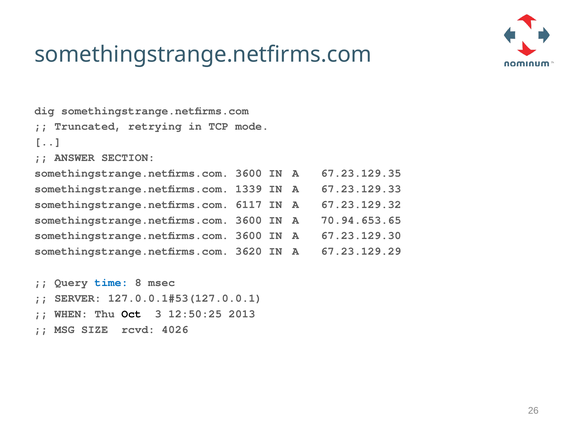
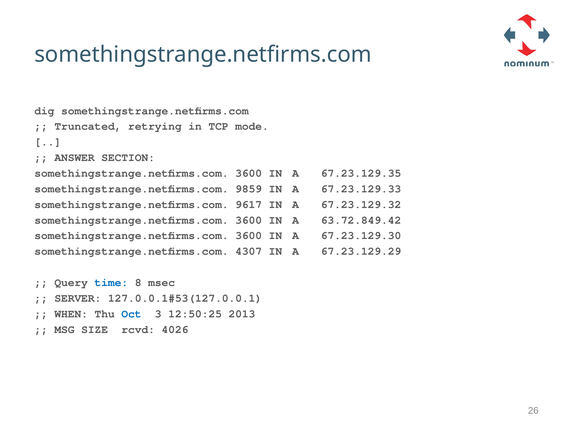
1339: 1339 -> 9859
6117: 6117 -> 9617
70.94.653.65: 70.94.653.65 -> 63.72.849.42
3620: 3620 -> 4307
Oct colour: black -> blue
